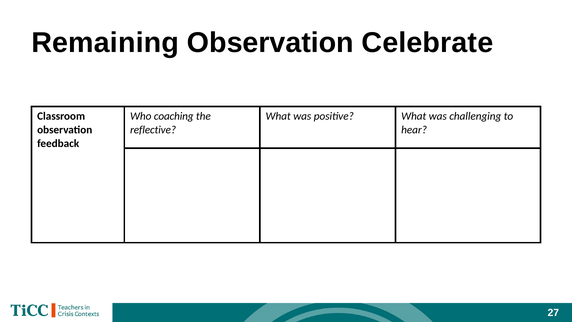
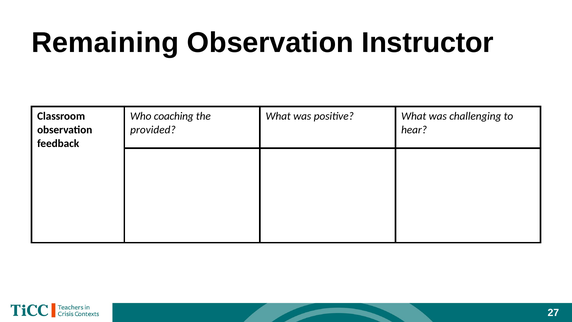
Celebrate: Celebrate -> Instructor
reflective: reflective -> provided
